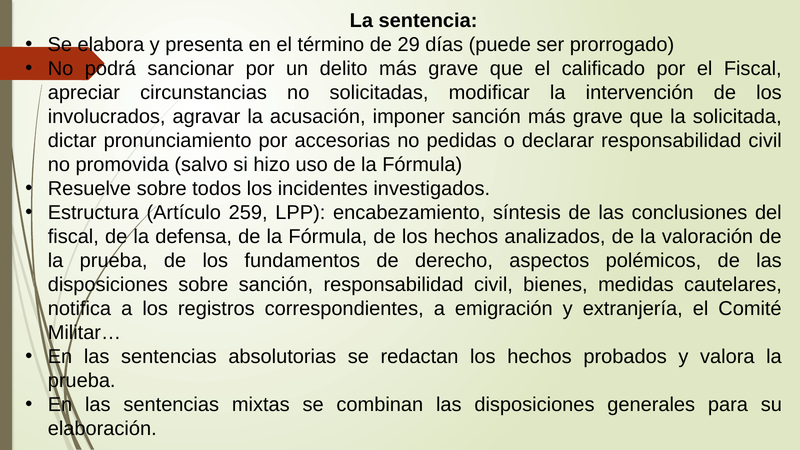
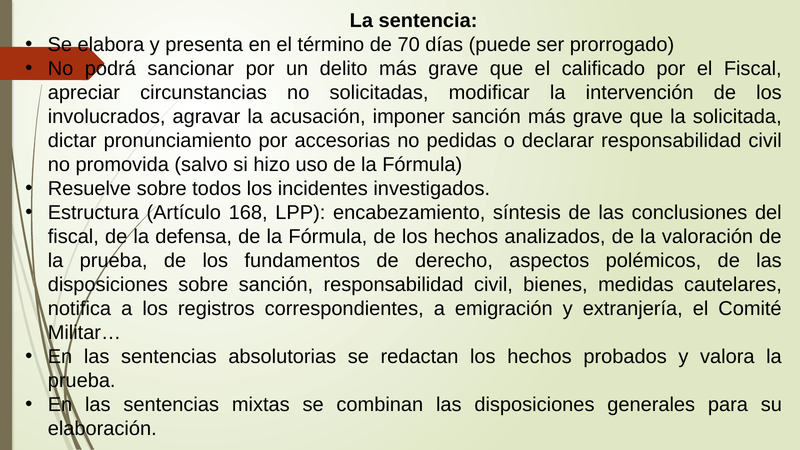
29: 29 -> 70
259: 259 -> 168
